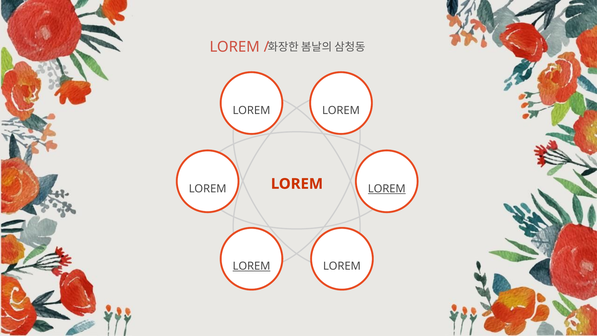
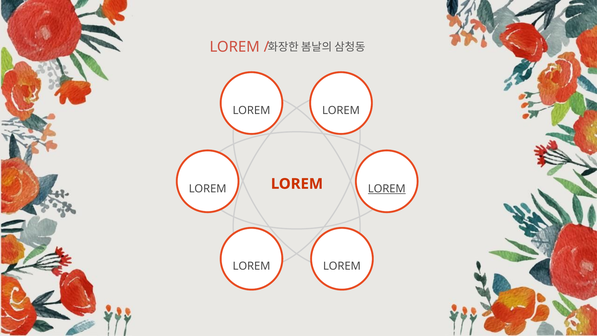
LOREM at (252, 266) underline: present -> none
